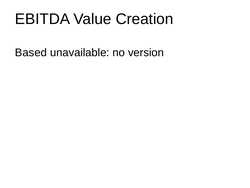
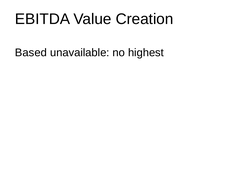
version: version -> highest
